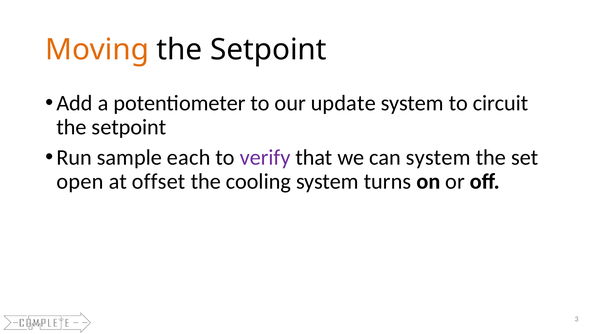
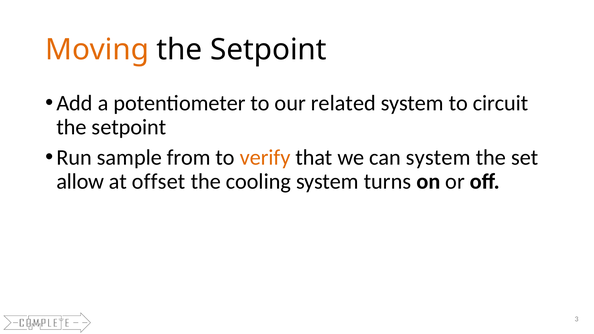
update: update -> related
each: each -> from
verify colour: purple -> orange
open: open -> allow
